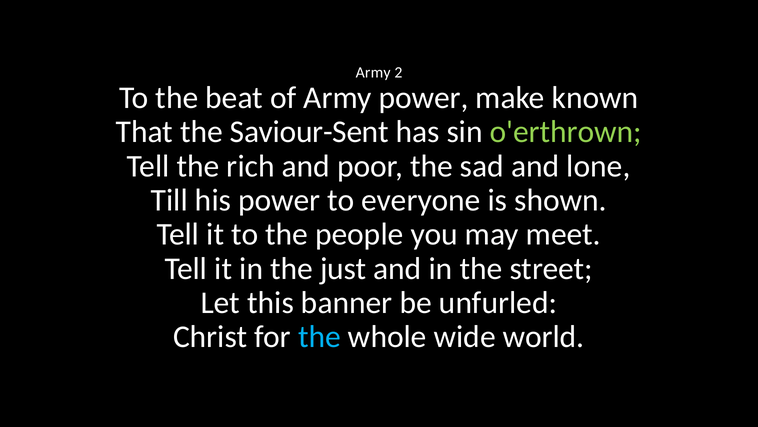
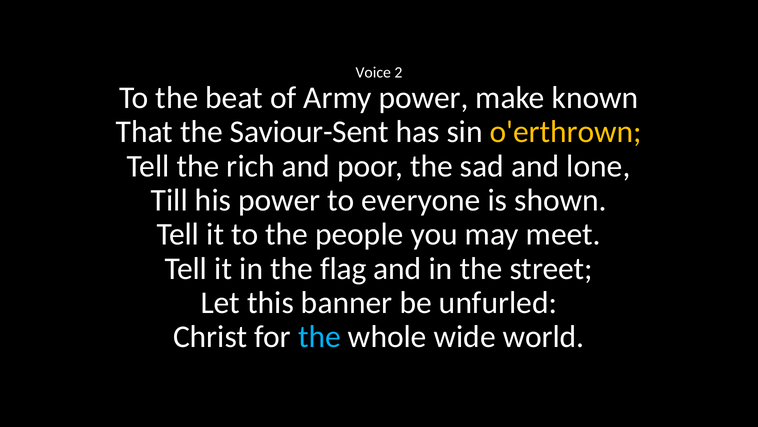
Army at (373, 72): Army -> Voice
o'erthrown colour: light green -> yellow
just: just -> flag
